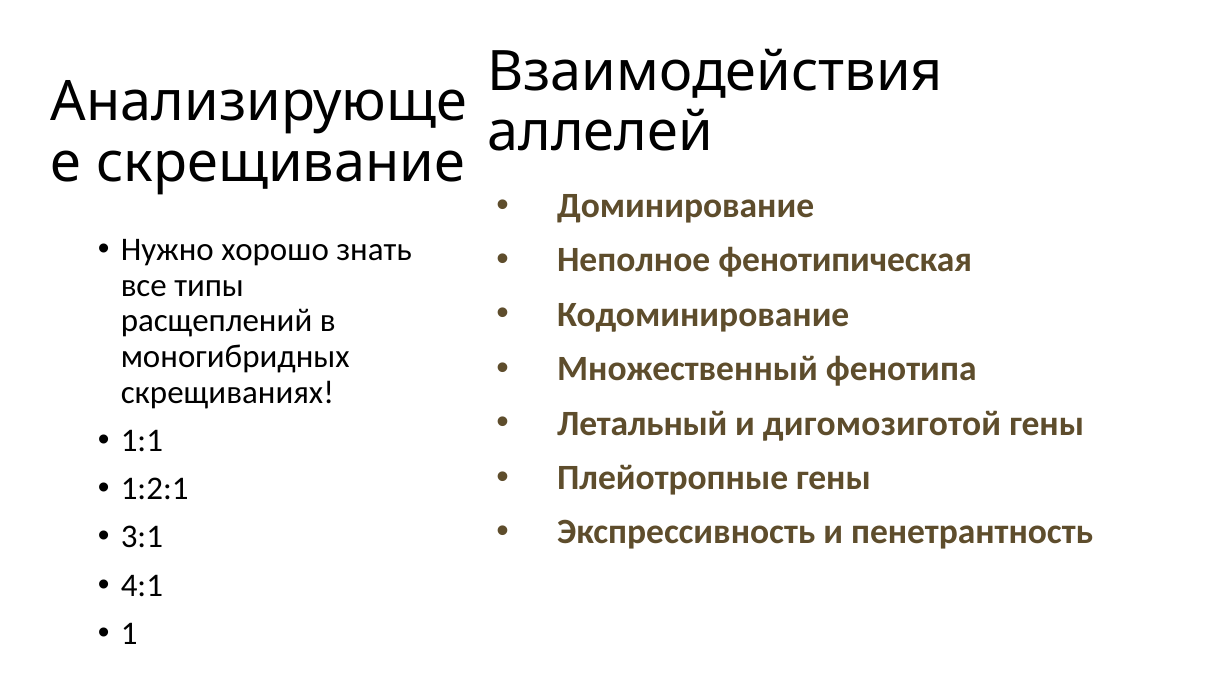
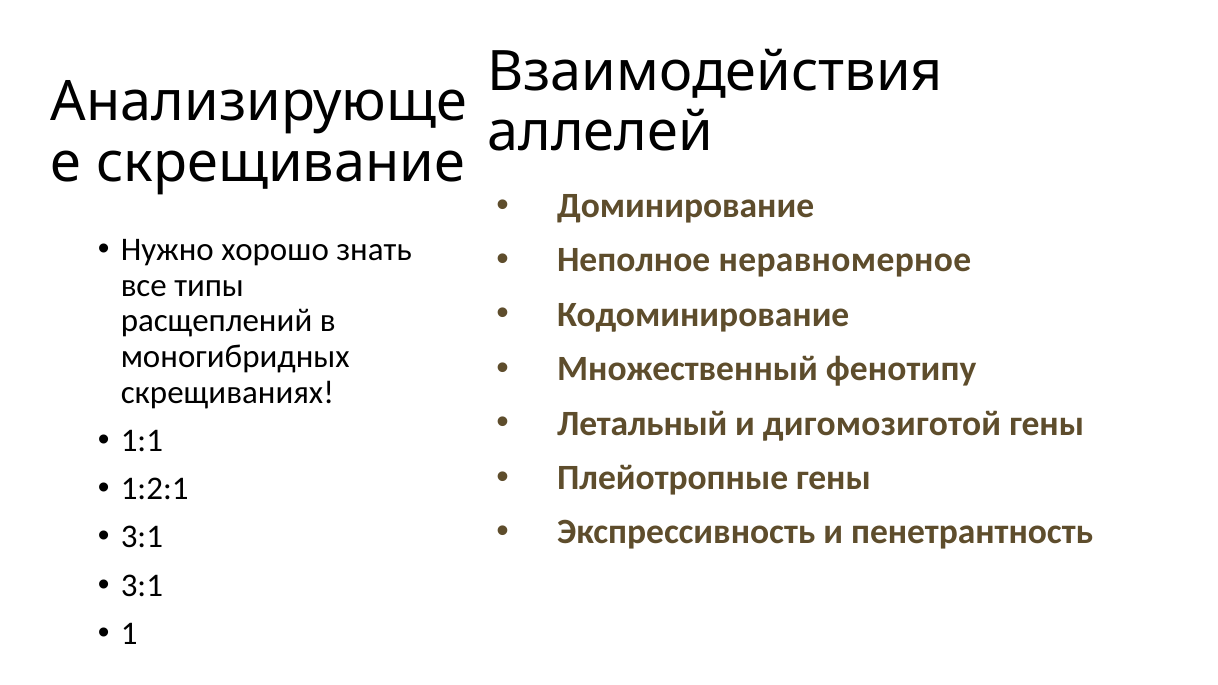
фенотипическая: фенотипическая -> неравномерное
фенотипа: фенотипа -> фенотипу
4:1 at (142, 586): 4:1 -> 3:1
